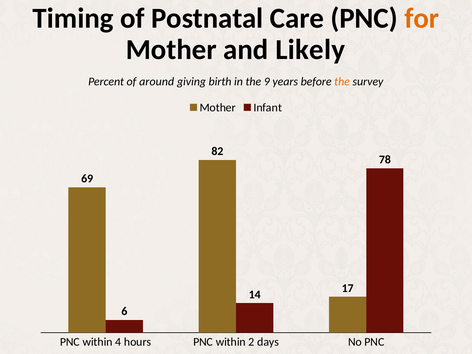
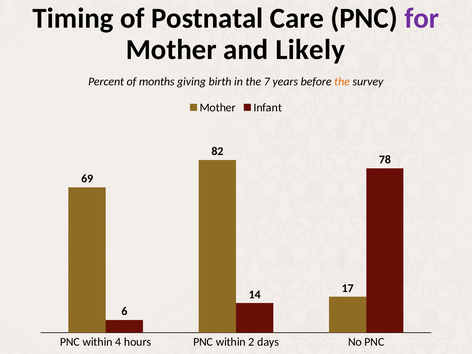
for colour: orange -> purple
around: around -> months
9: 9 -> 7
